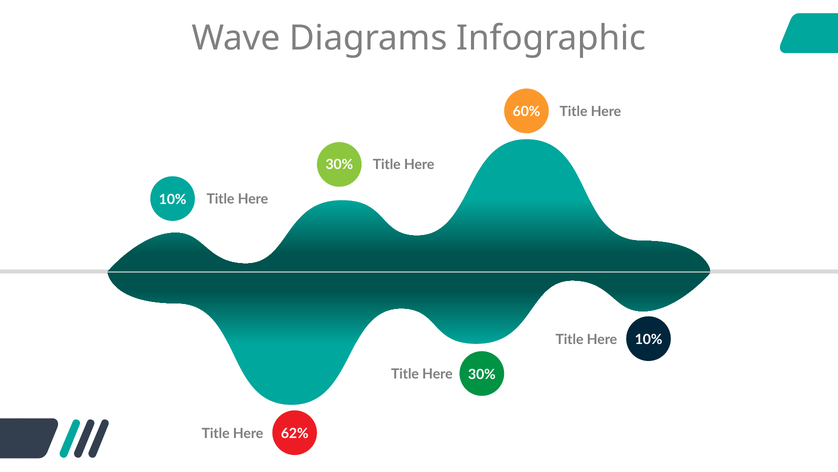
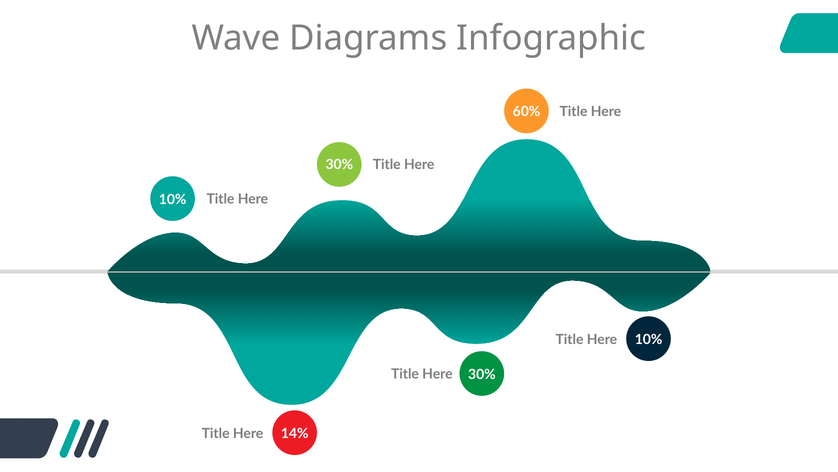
62%: 62% -> 14%
